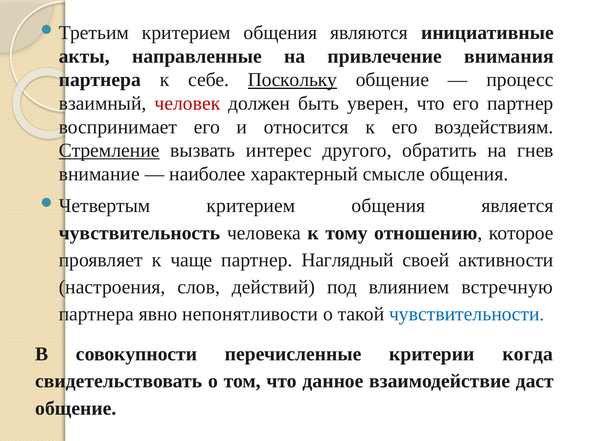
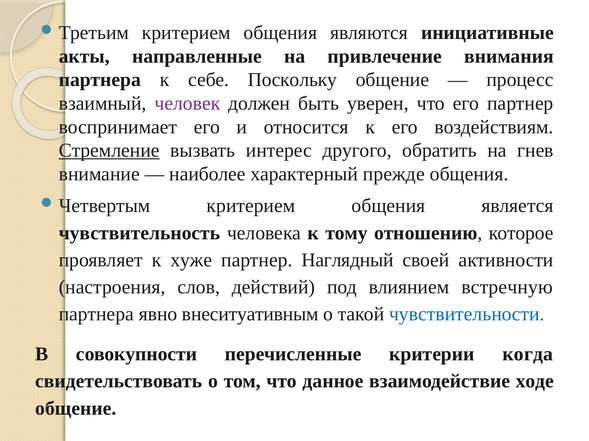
Поскольку underline: present -> none
человек colour: red -> purple
смысле: смысле -> прежде
чаще: чаще -> хуже
непонятливости: непонятливости -> внеситуативным
даст: даст -> ходе
